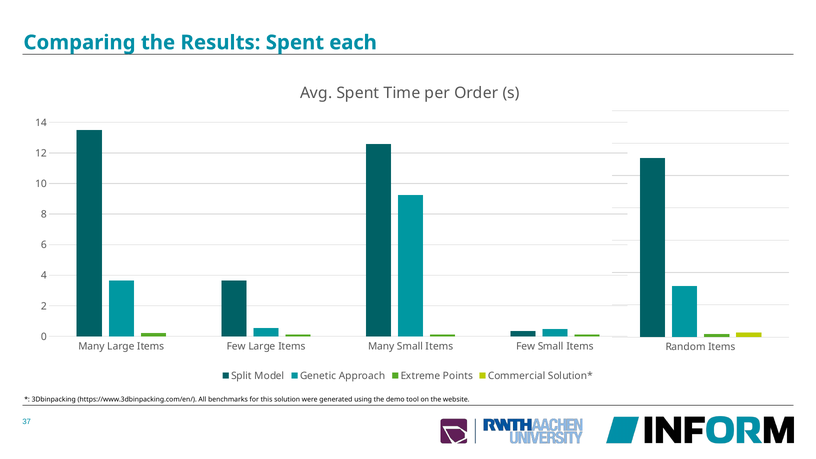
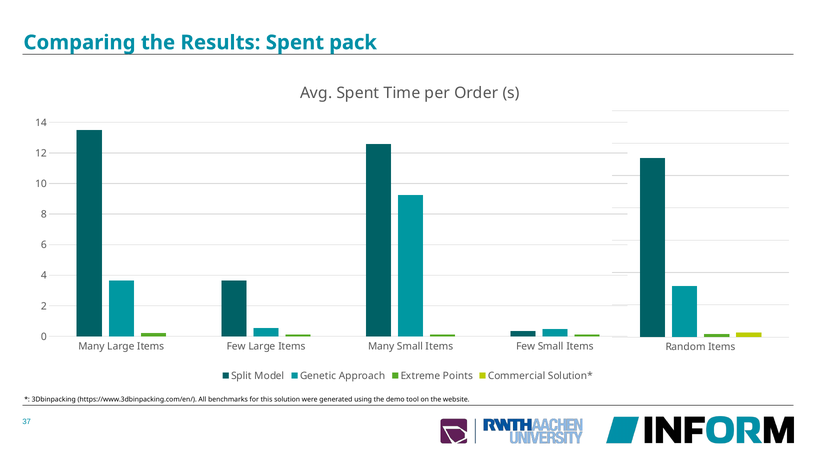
each: each -> pack
